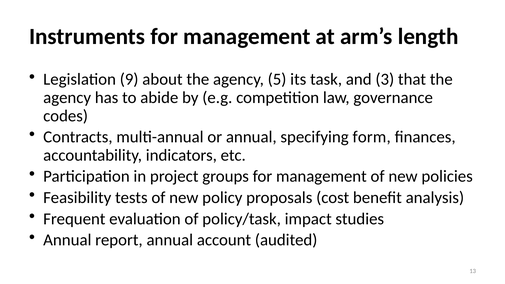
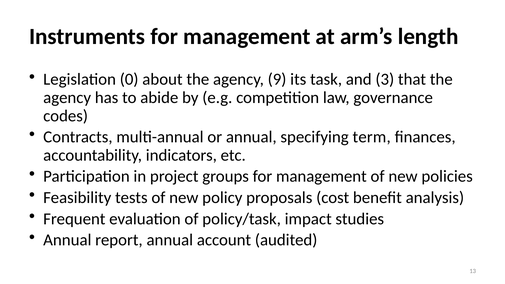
9: 9 -> 0
5: 5 -> 9
form: form -> term
